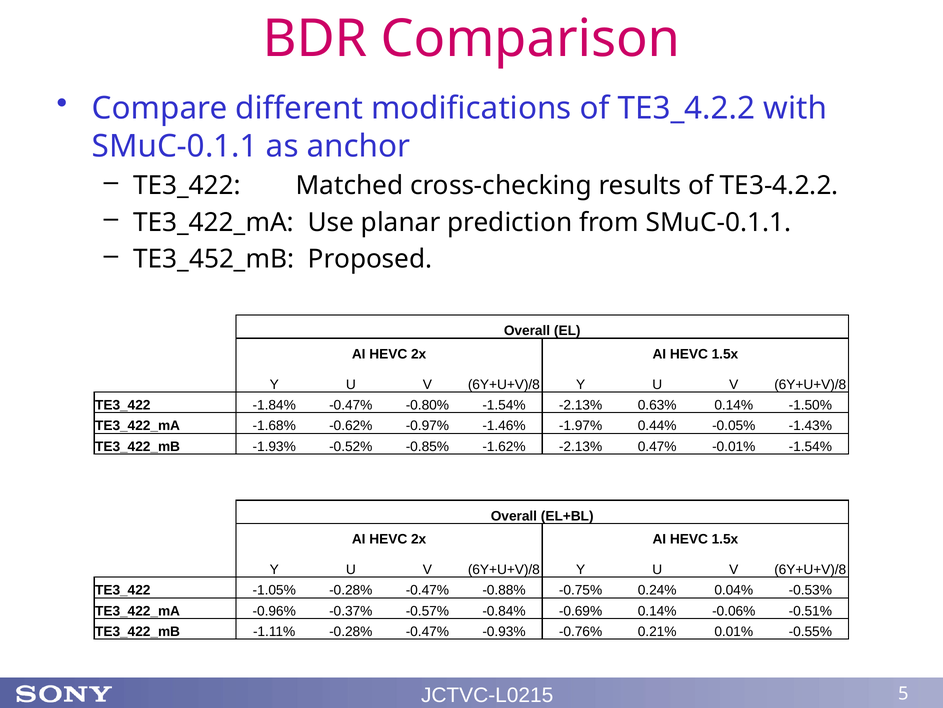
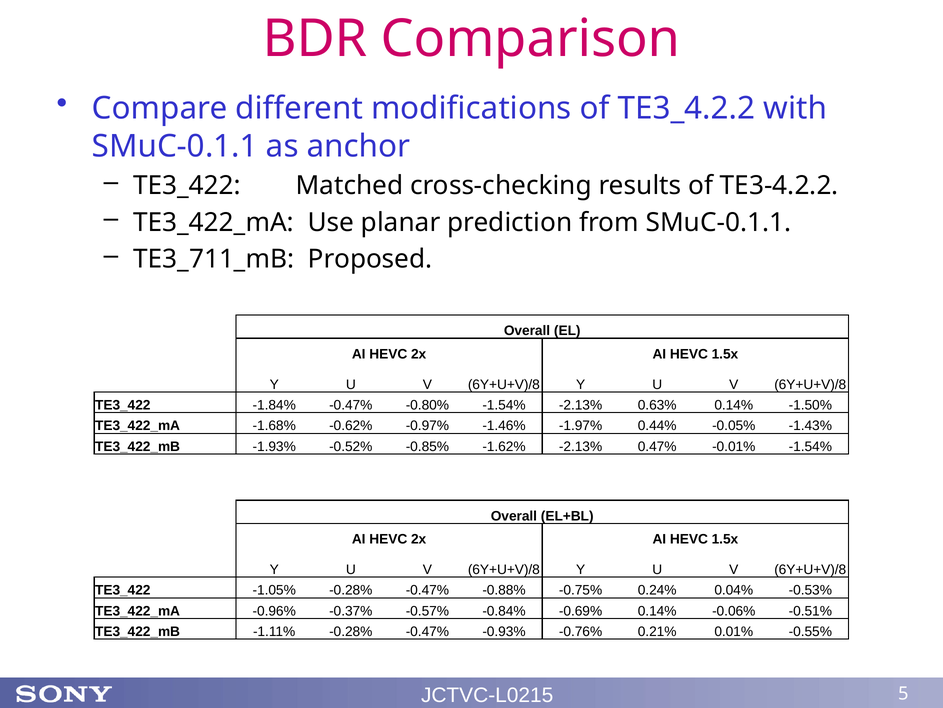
TE3_452_mB: TE3_452_mB -> TE3_711_mB
